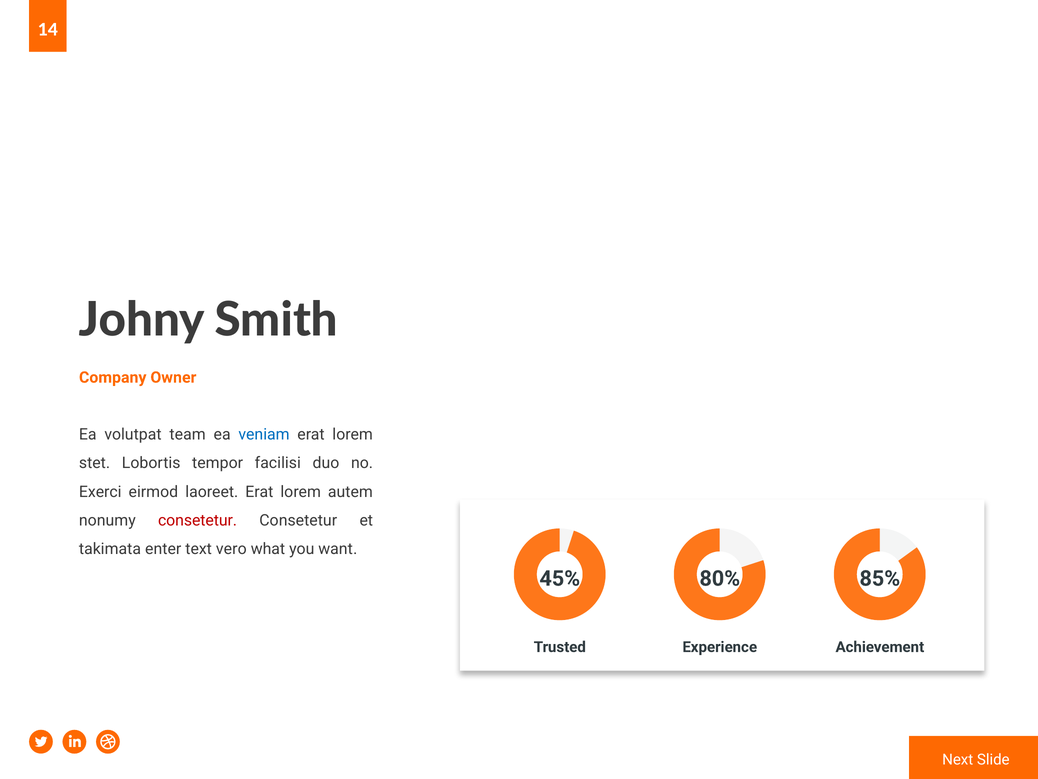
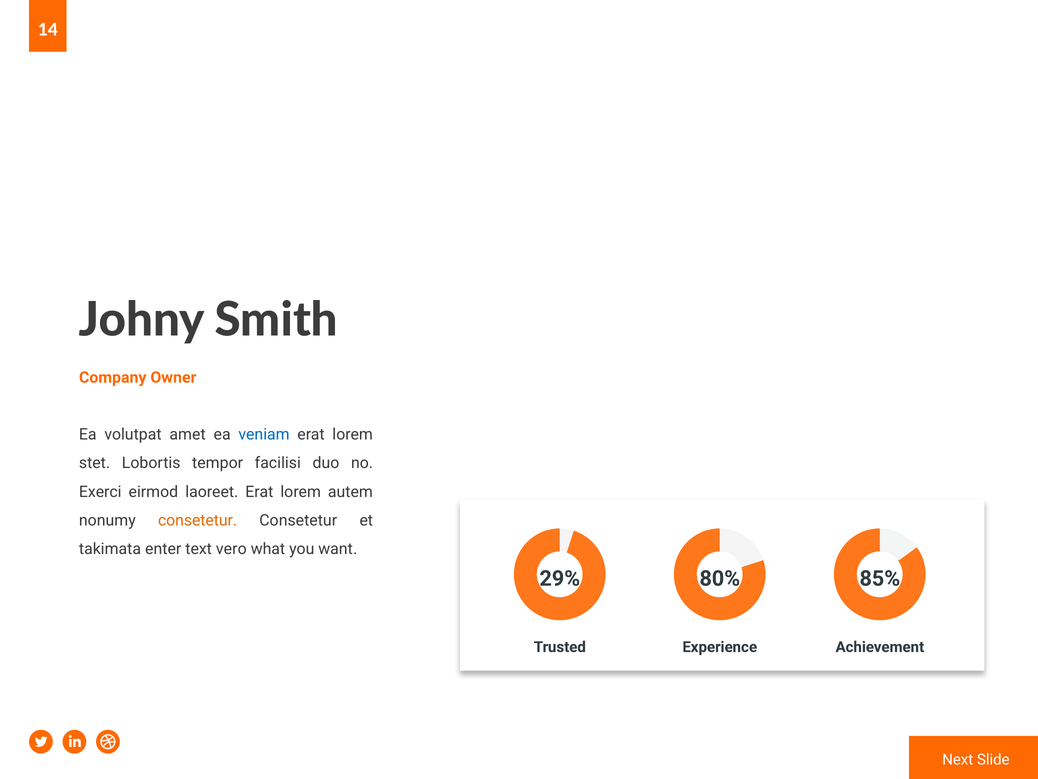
team: team -> amet
consetetur at (198, 520) colour: red -> orange
45%: 45% -> 29%
